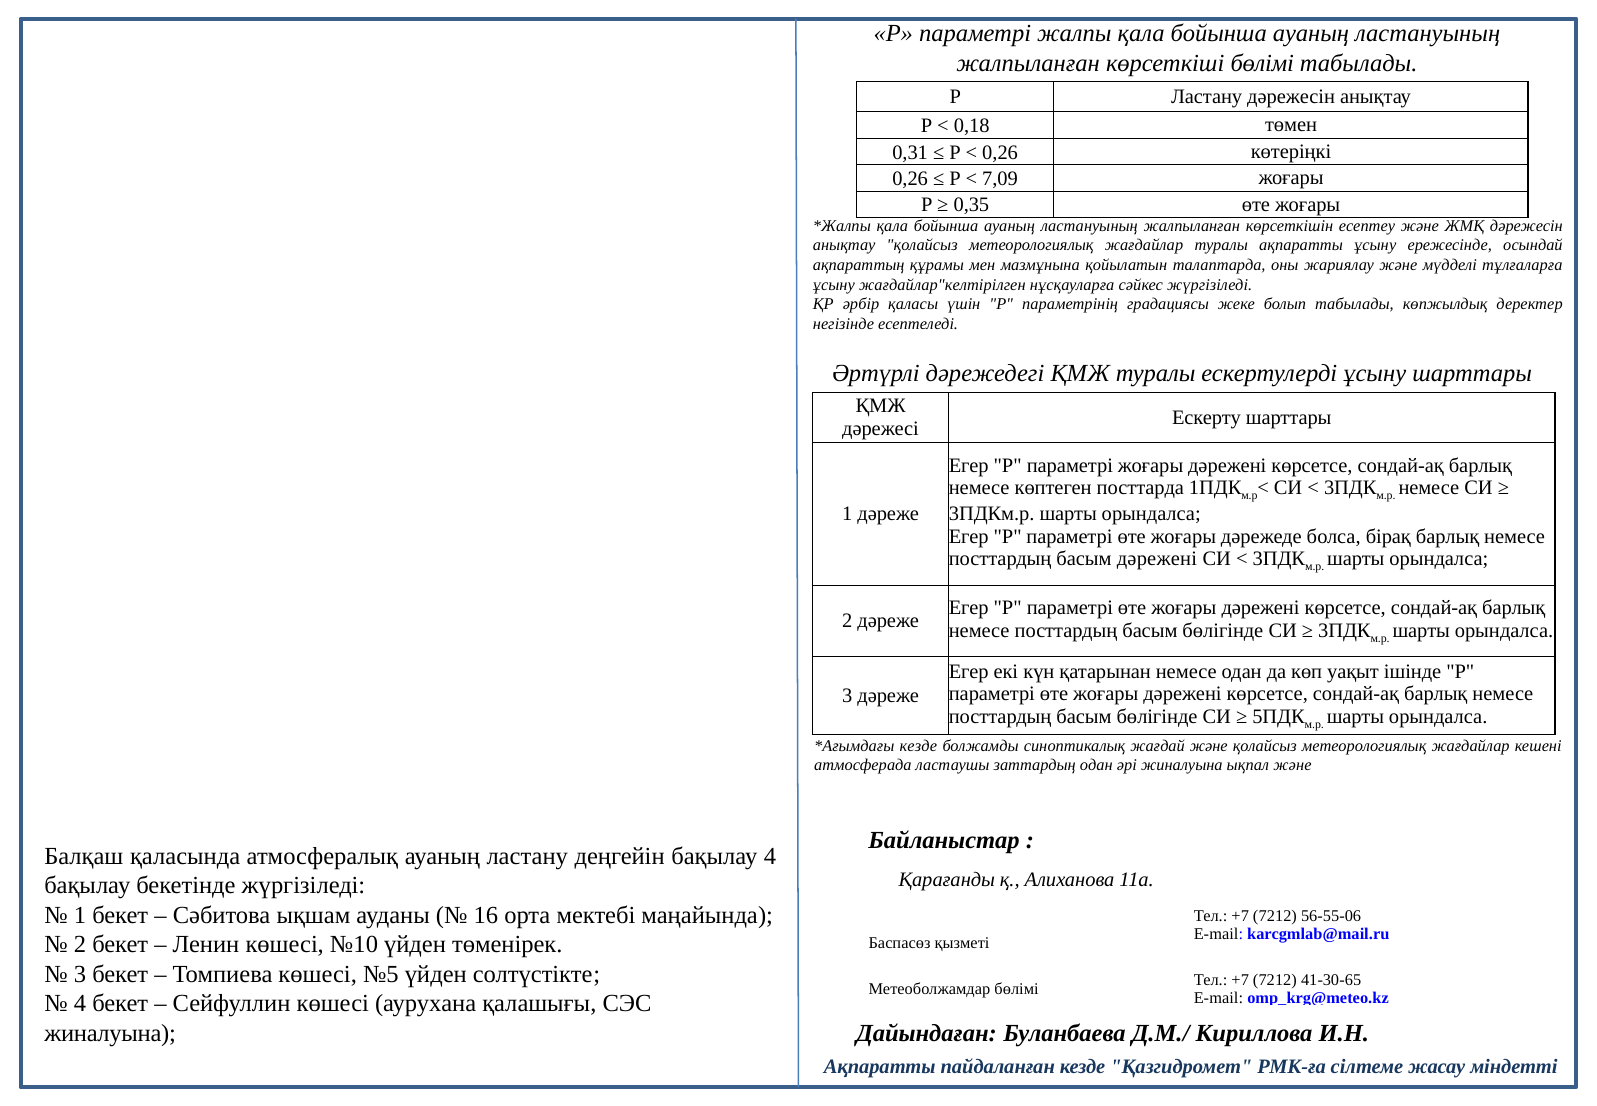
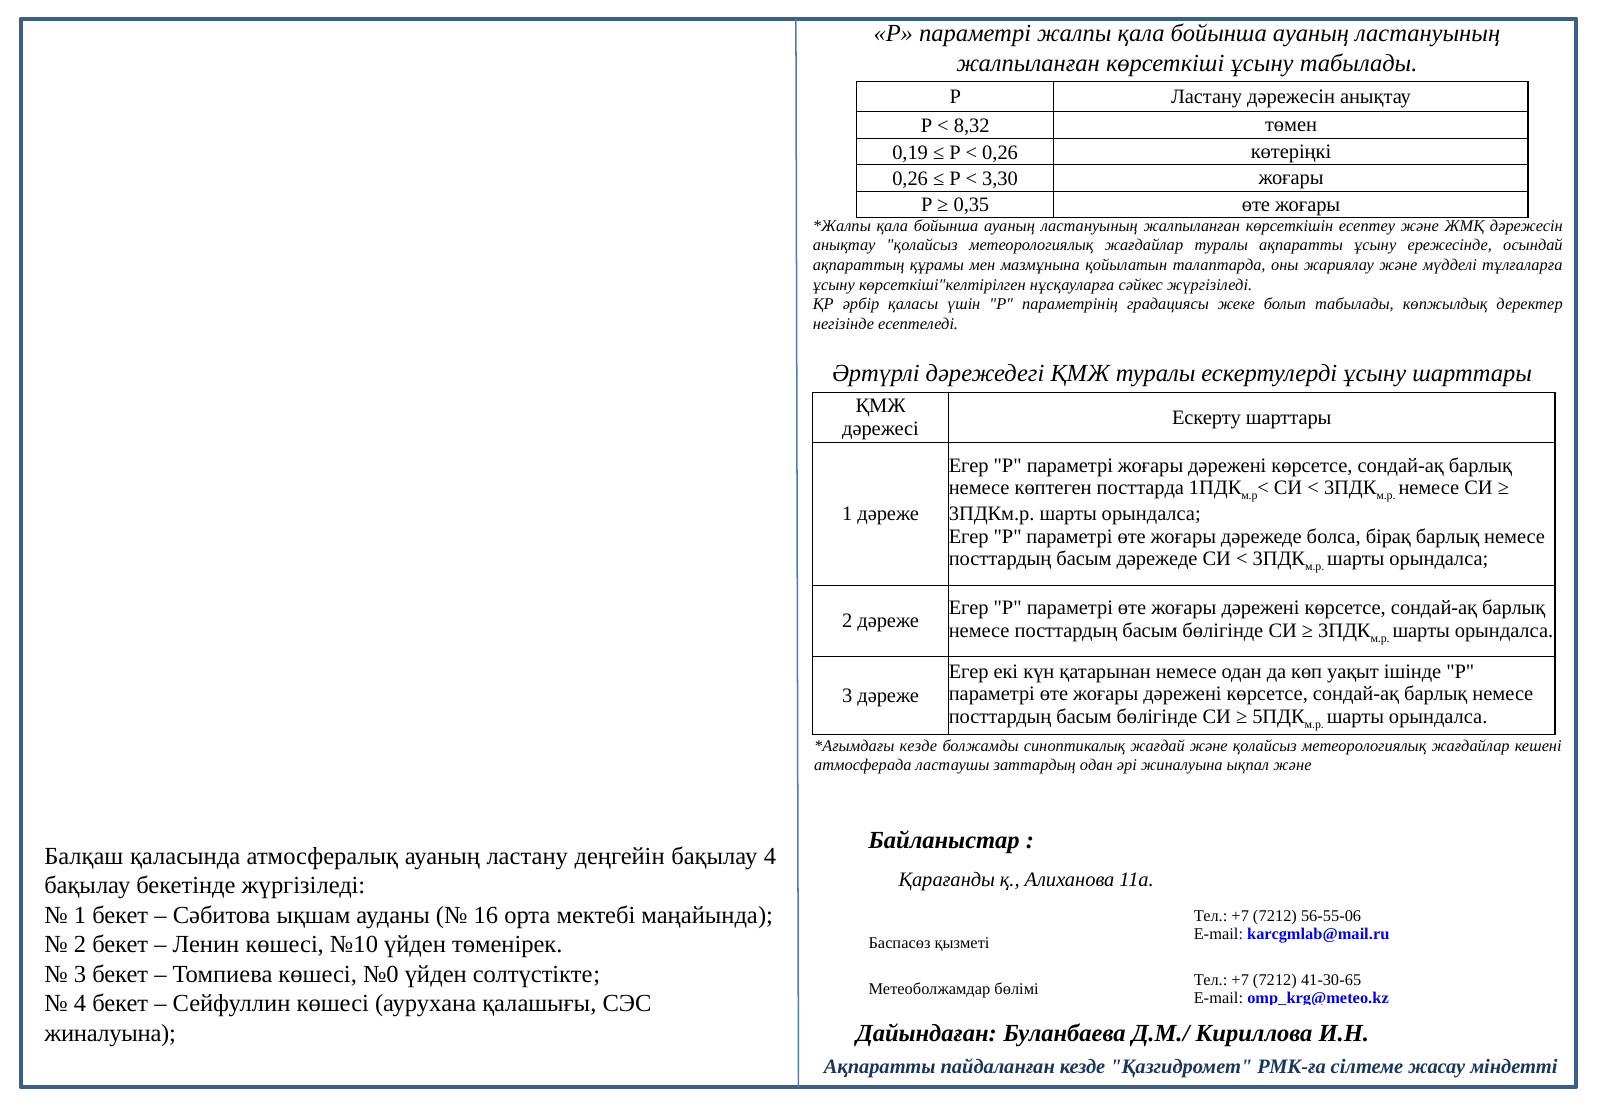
көрсеткіші бөлімі: бөлімі -> ұсыну
0,18: 0,18 -> 8,32
0,31: 0,31 -> 0,19
7,09: 7,09 -> 3,30
жағдайлар"келтірілген: жағдайлар"келтірілген -> көрсеткіші"келтірілген
басым дәрежені: дәрежені -> дәрежеде
№5: №5 -> №0
